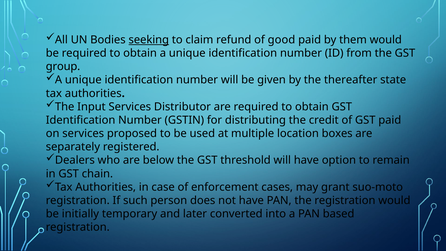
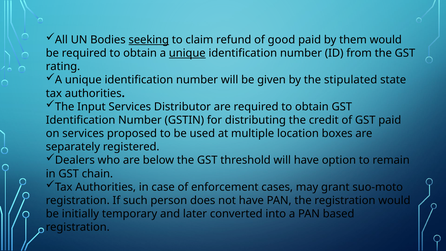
unique at (187, 53) underline: none -> present
group: group -> rating
thereafter: thereafter -> stipulated
